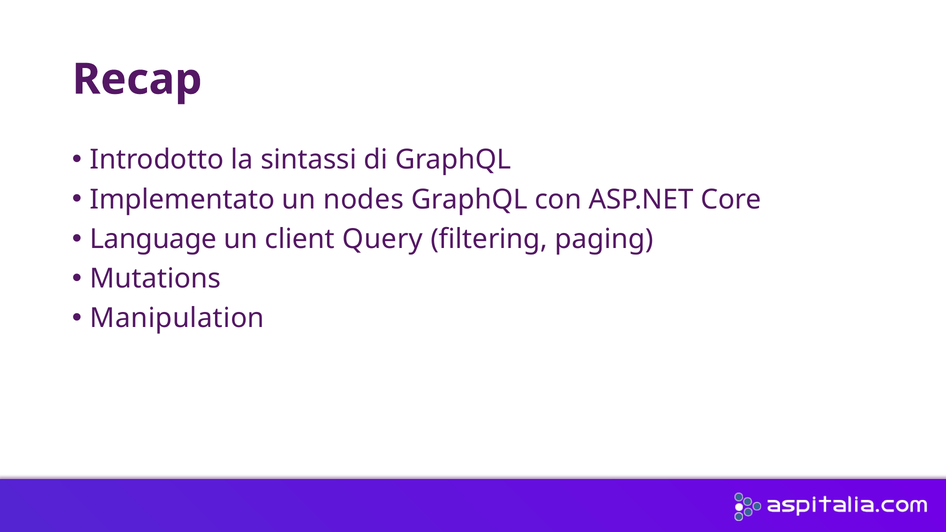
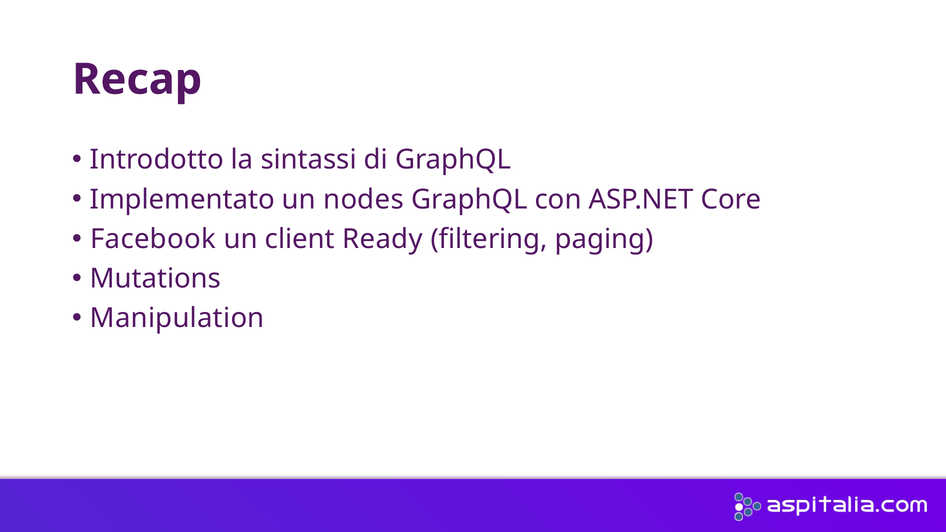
Language: Language -> Facebook
Query: Query -> Ready
